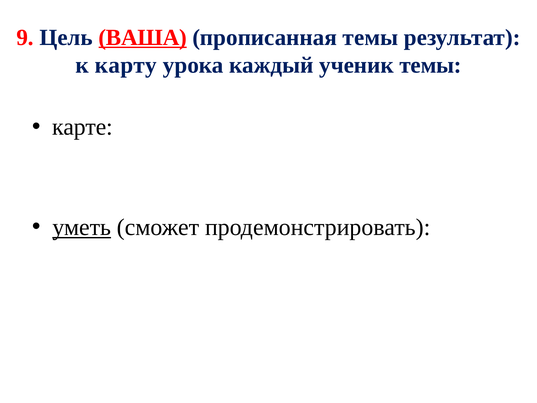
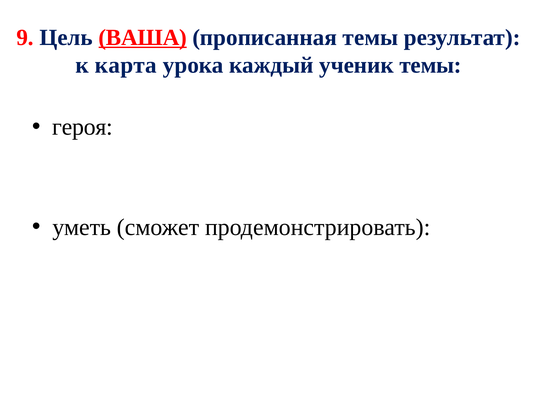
карту: карту -> карта
карте: карте -> героя
уметь underline: present -> none
